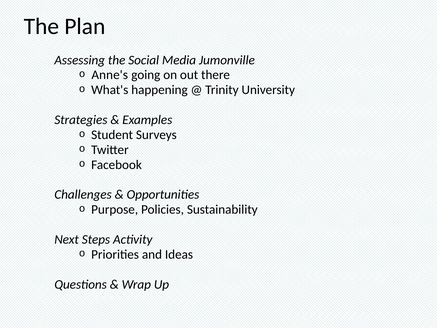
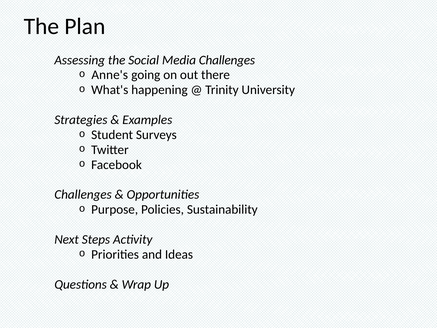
Media Jumonville: Jumonville -> Challenges
